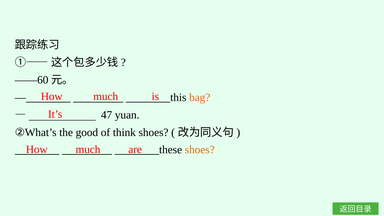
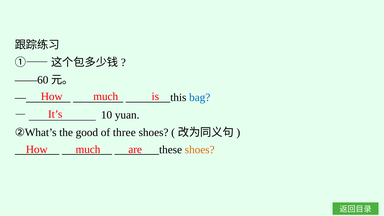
bag colour: orange -> blue
47: 47 -> 10
think: think -> three
